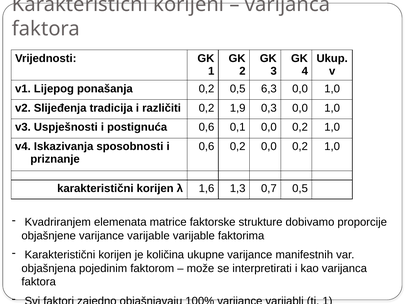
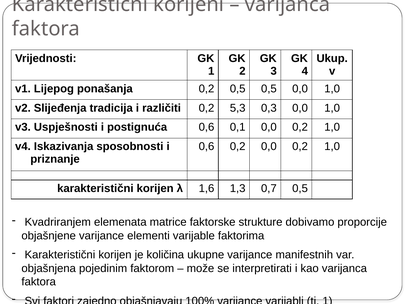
0,5 6,3: 6,3 -> 0,5
1,9: 1,9 -> 5,3
varijance varijable: varijable -> elementi
